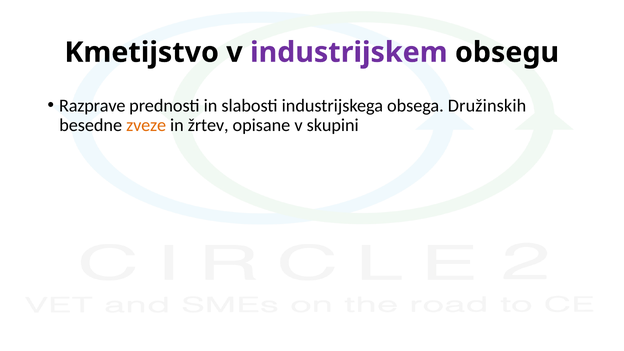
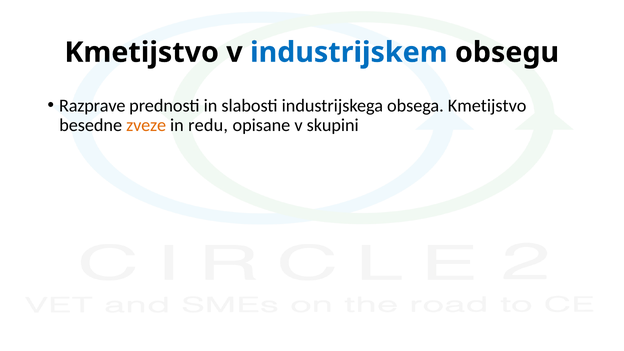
industrijskem colour: purple -> blue
obsega Družinskih: Družinskih -> Kmetijstvo
žrtev: žrtev -> redu
